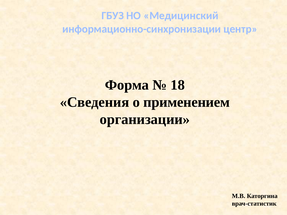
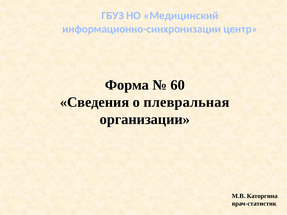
18: 18 -> 60
применением: применением -> плевральная
